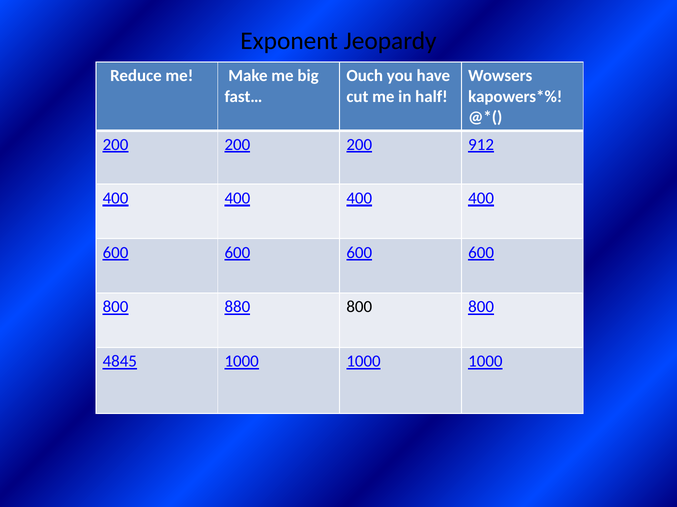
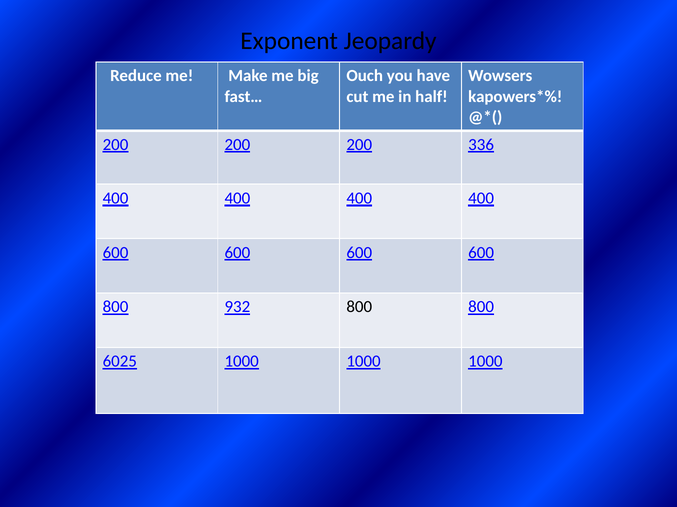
912: 912 -> 336
880: 880 -> 932
4845: 4845 -> 6025
